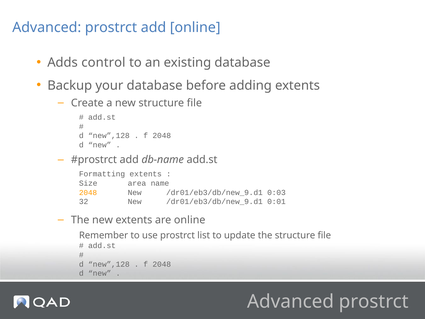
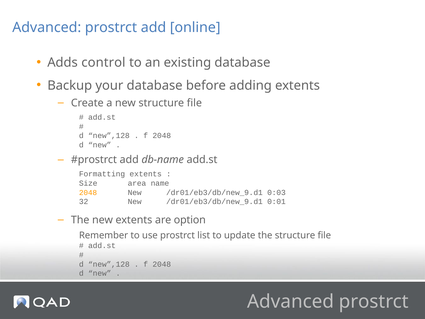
are online: online -> option
